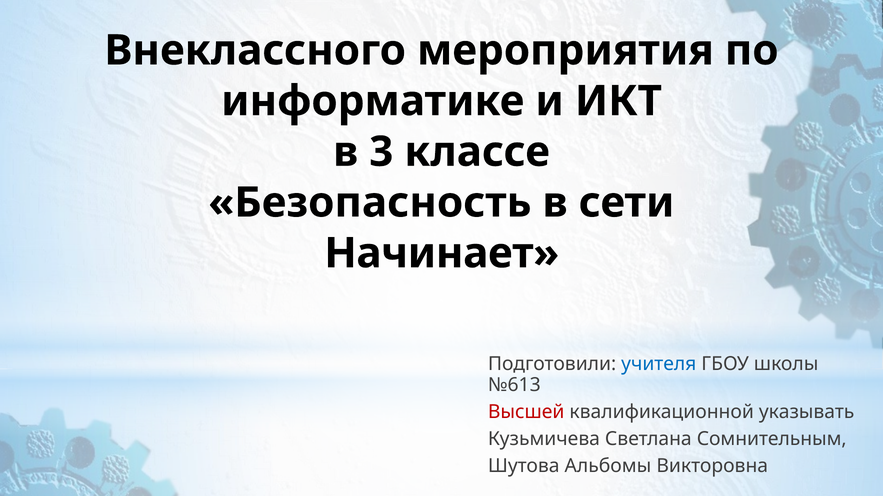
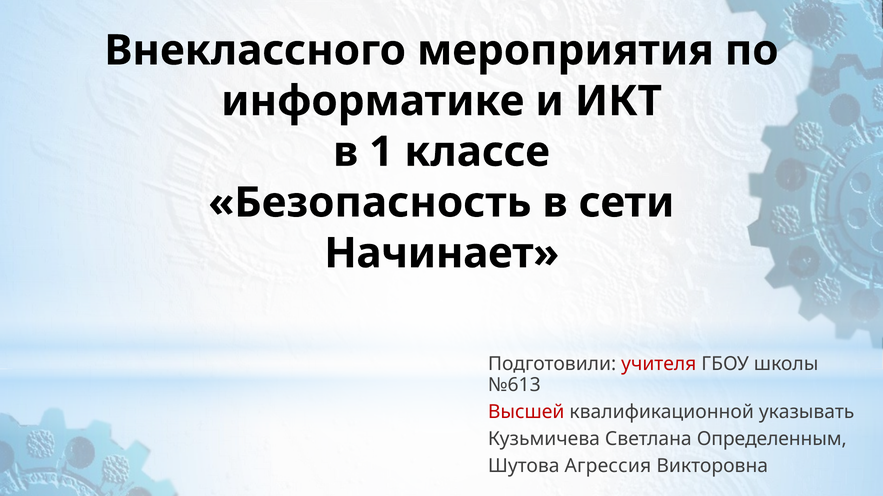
3: 3 -> 1
учителя colour: blue -> red
Сомнительным: Сомнительным -> Определенным
Альбомы: Альбомы -> Агрессия
